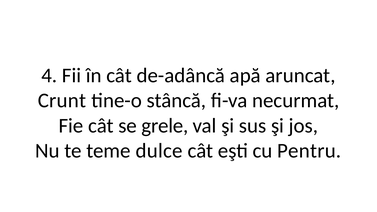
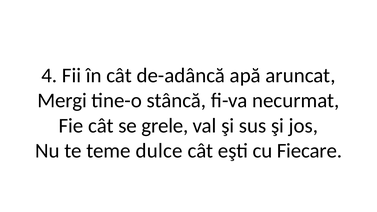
Crunt: Crunt -> Mergi
Pentru: Pentru -> Fiecare
